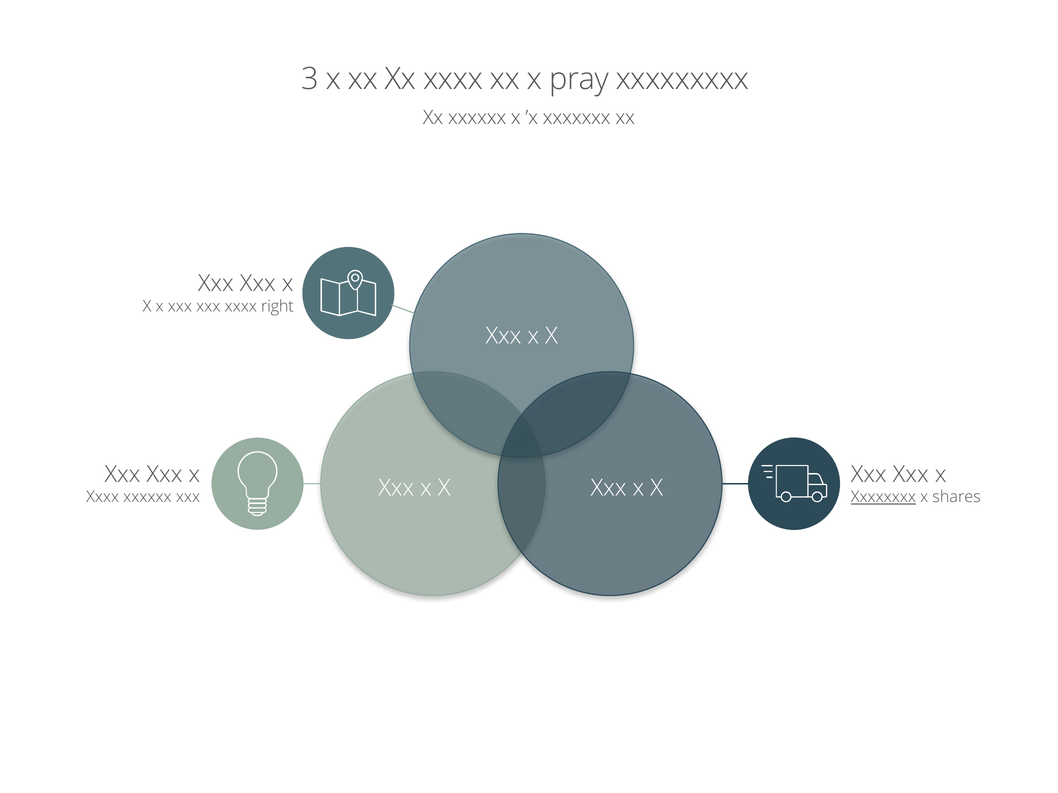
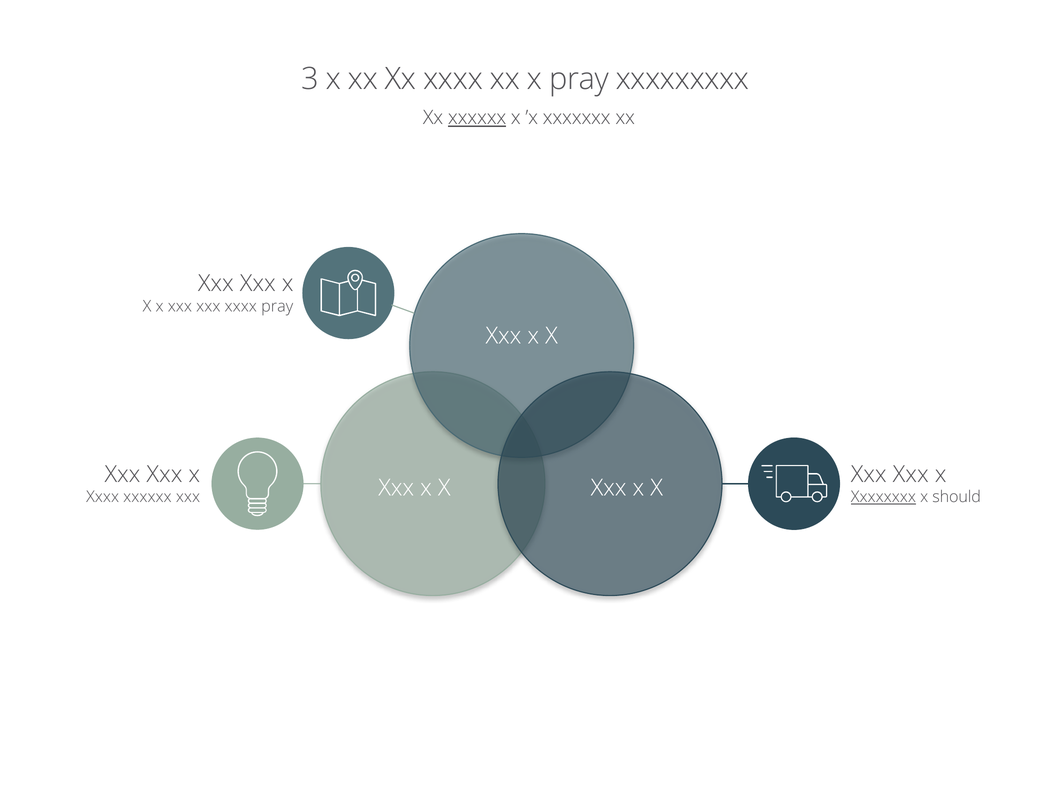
xxxxxx at (477, 118) underline: none -> present
xxxx right: right -> pray
shares: shares -> should
